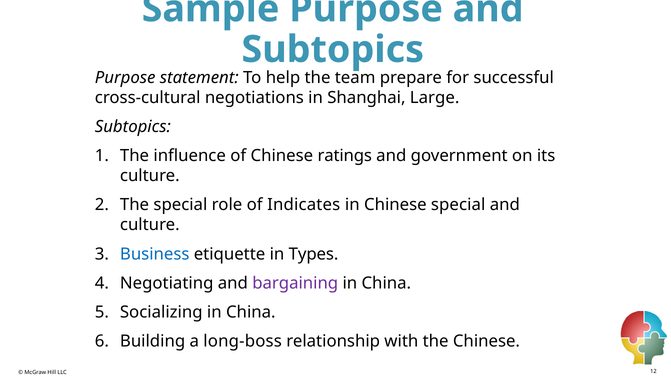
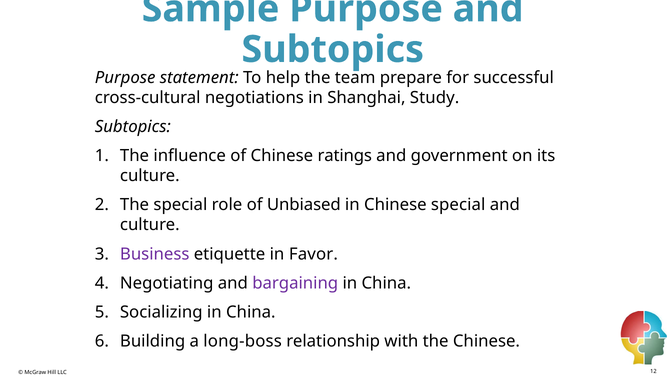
Large: Large -> Study
Indicates: Indicates -> Unbiased
Business colour: blue -> purple
Types: Types -> Favor
